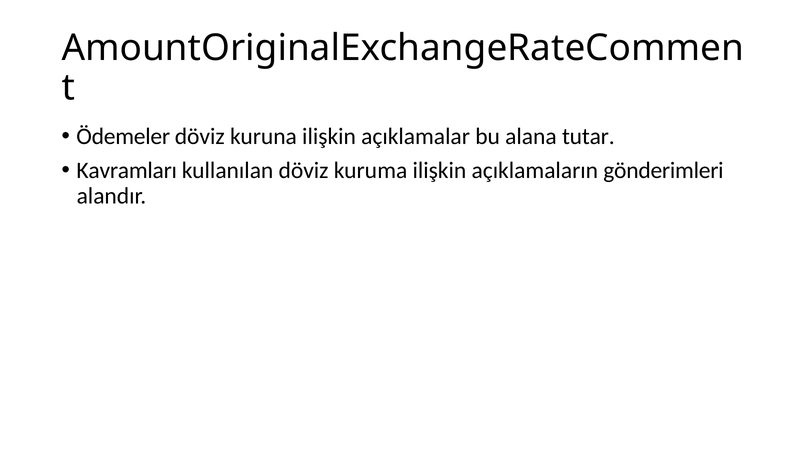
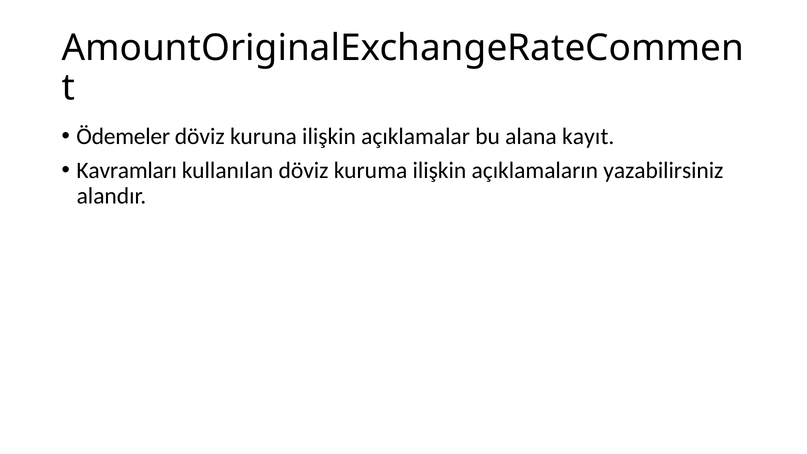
tutar: tutar -> kayıt
gönderimleri: gönderimleri -> yazabilirsiniz
